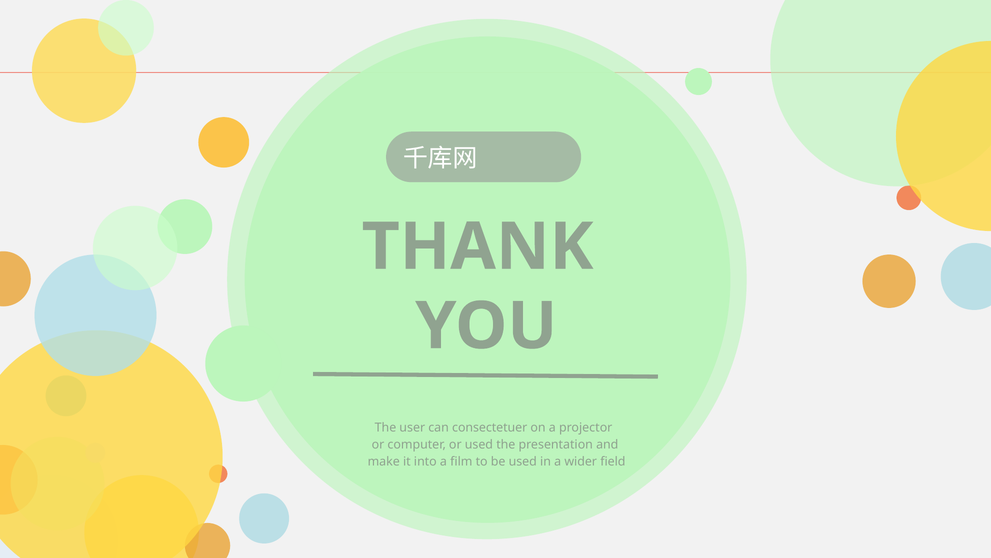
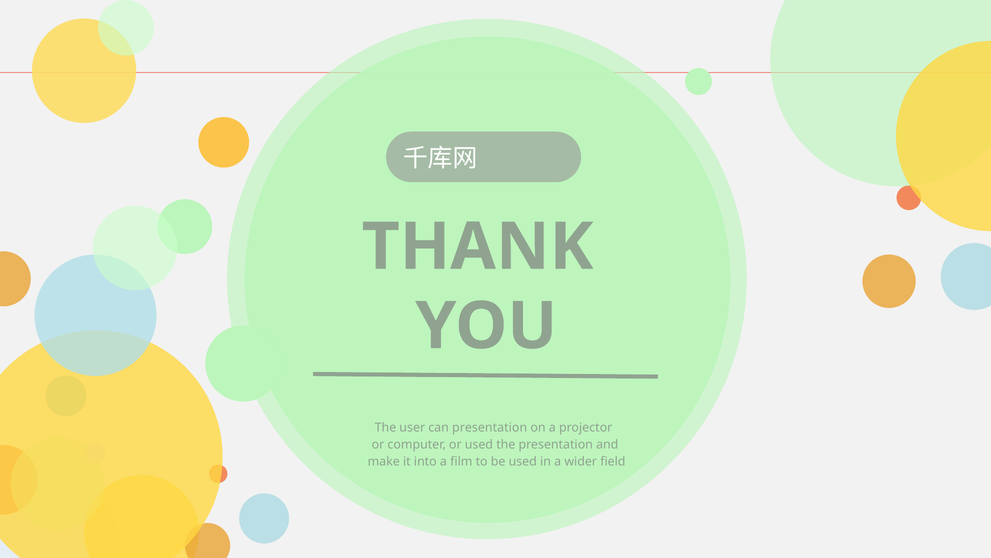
can consectetuer: consectetuer -> presentation
